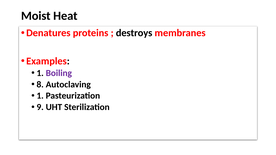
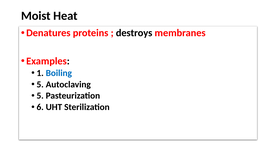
Boiling colour: purple -> blue
8 at (40, 85): 8 -> 5
1 at (40, 96): 1 -> 5
9: 9 -> 6
